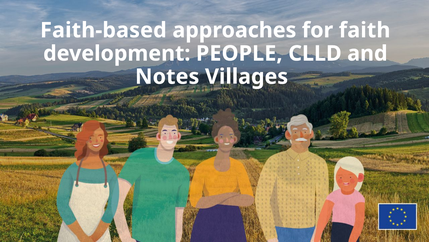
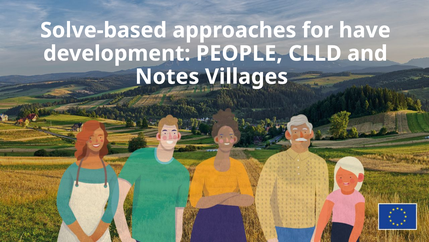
Faith-based: Faith-based -> Solve-based
faith: faith -> have
